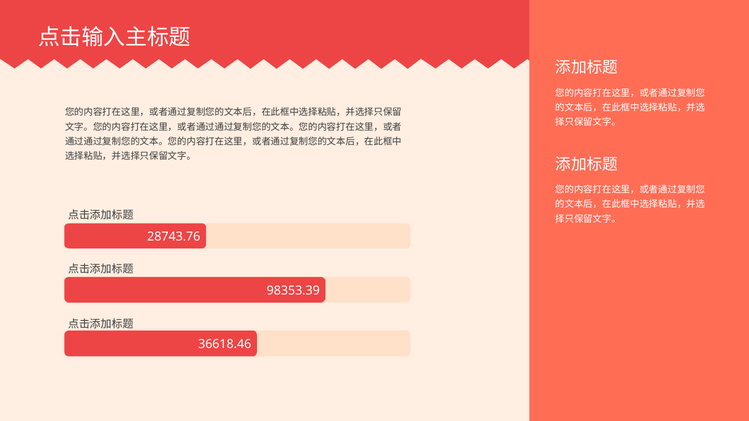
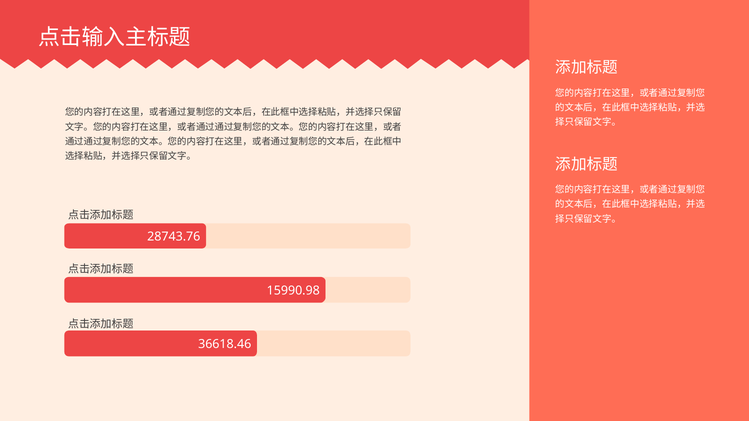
98353.39: 98353.39 -> 15990.98
